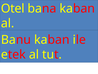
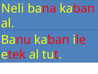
Otel: Otel -> Neli
